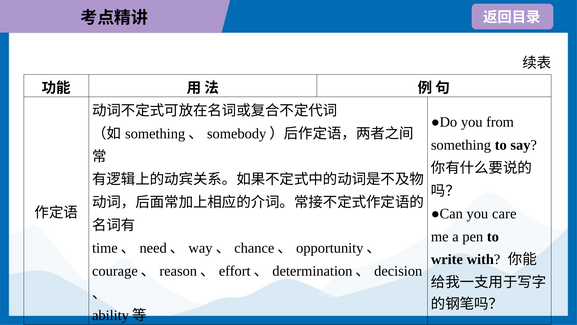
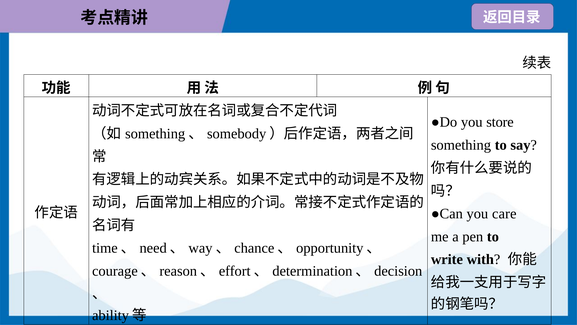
from: from -> store
